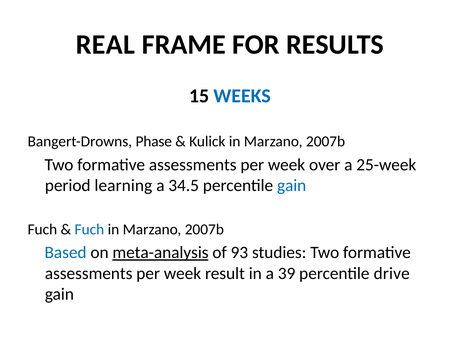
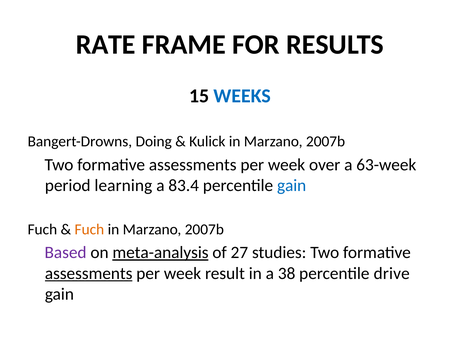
REAL: REAL -> RATE
Phase: Phase -> Doing
25-week: 25-week -> 63-week
34.5: 34.5 -> 83.4
Fuch at (89, 229) colour: blue -> orange
Based colour: blue -> purple
93: 93 -> 27
assessments at (89, 273) underline: none -> present
39: 39 -> 38
